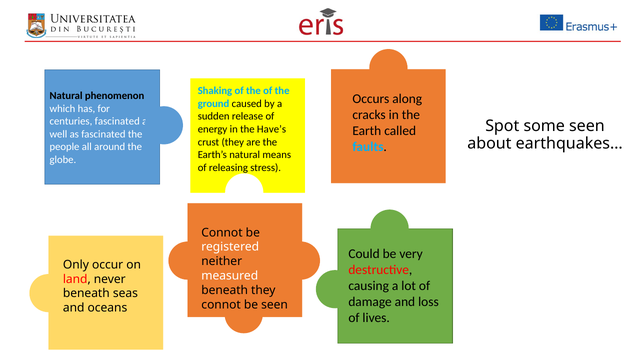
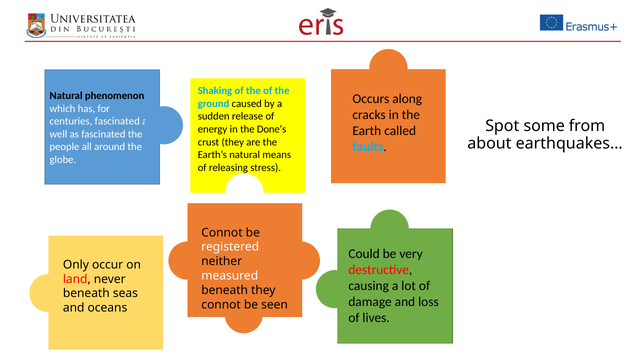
some seen: seen -> from
Have’s: Have’s -> Done’s
